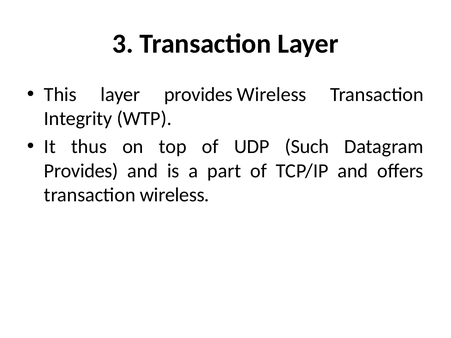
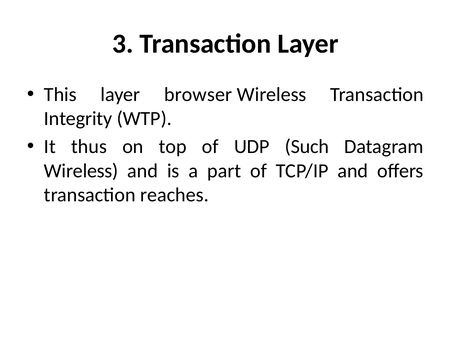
layer provides: provides -> browser
Provides at (81, 171): Provides -> Wireless
transaction wireless: wireless -> reaches
